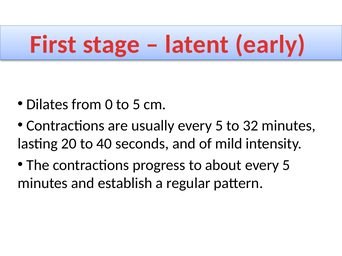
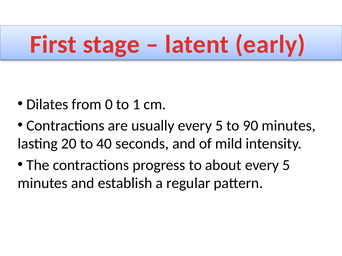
to 5: 5 -> 1
32: 32 -> 90
